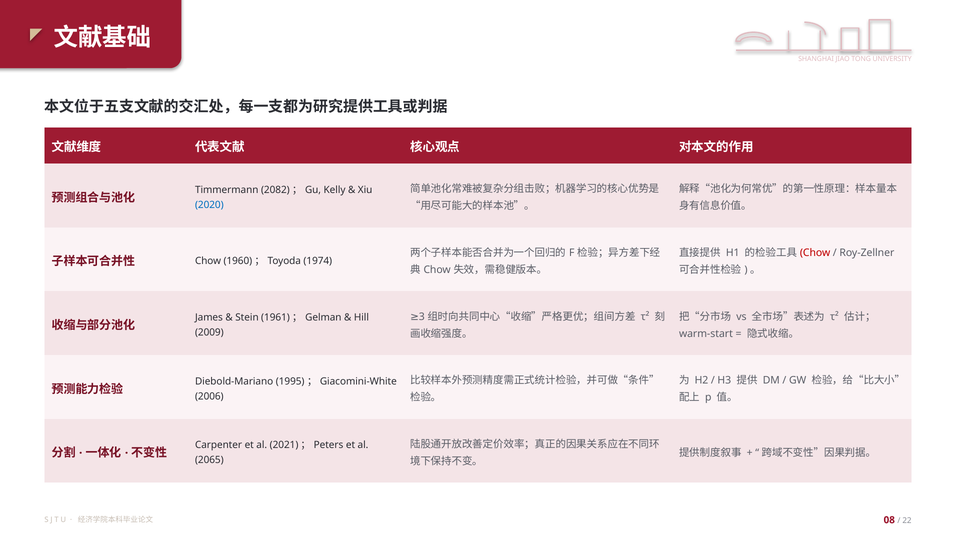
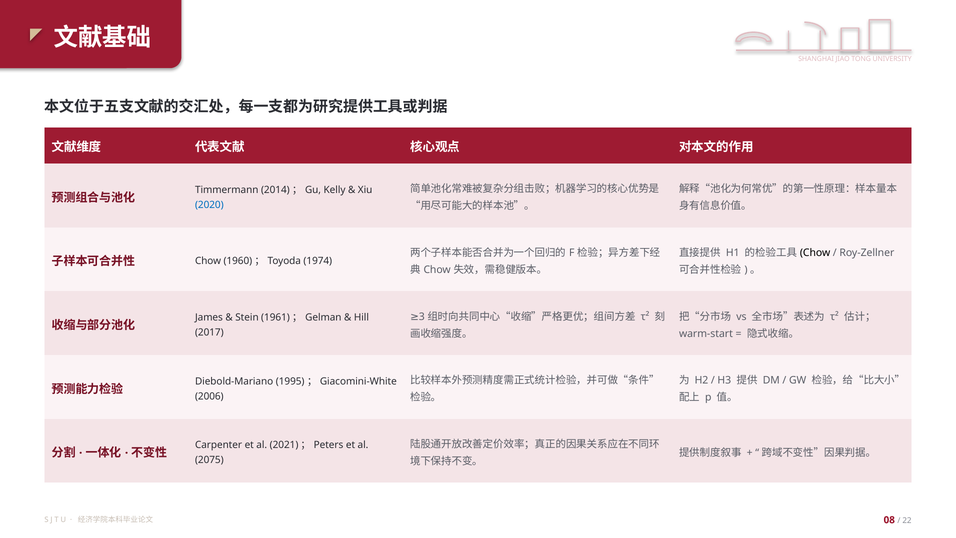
2082: 2082 -> 2014
Chow at (815, 253) colour: red -> black
2009: 2009 -> 2017
2065: 2065 -> 2075
